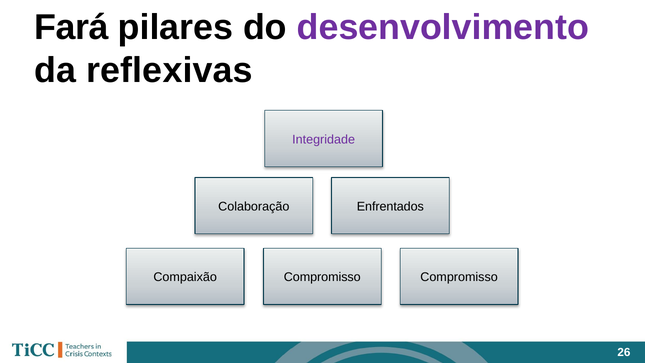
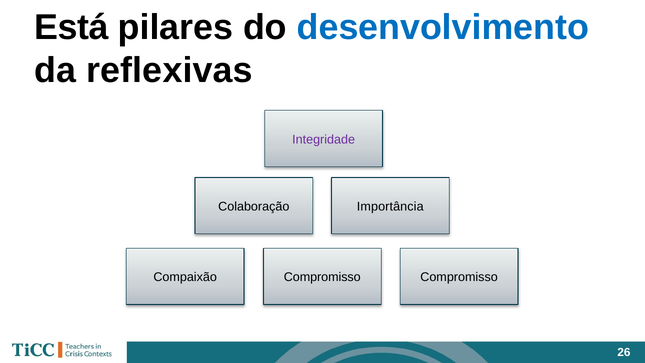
Fará: Fará -> Está
desenvolvimento colour: purple -> blue
Enfrentados: Enfrentados -> Importância
